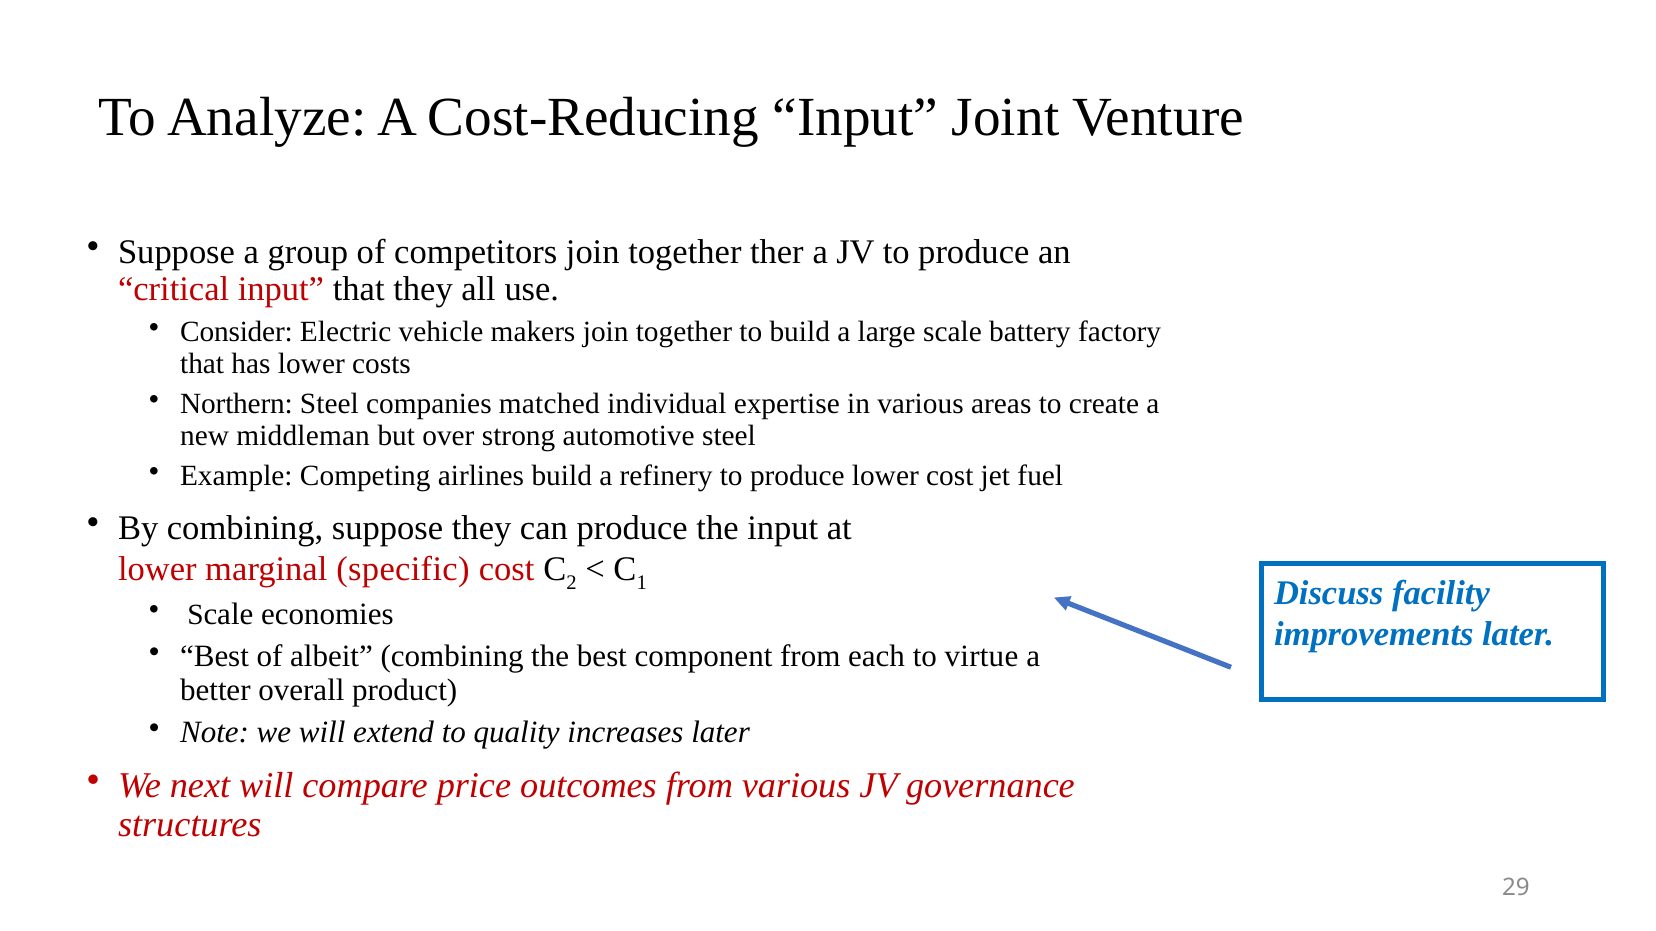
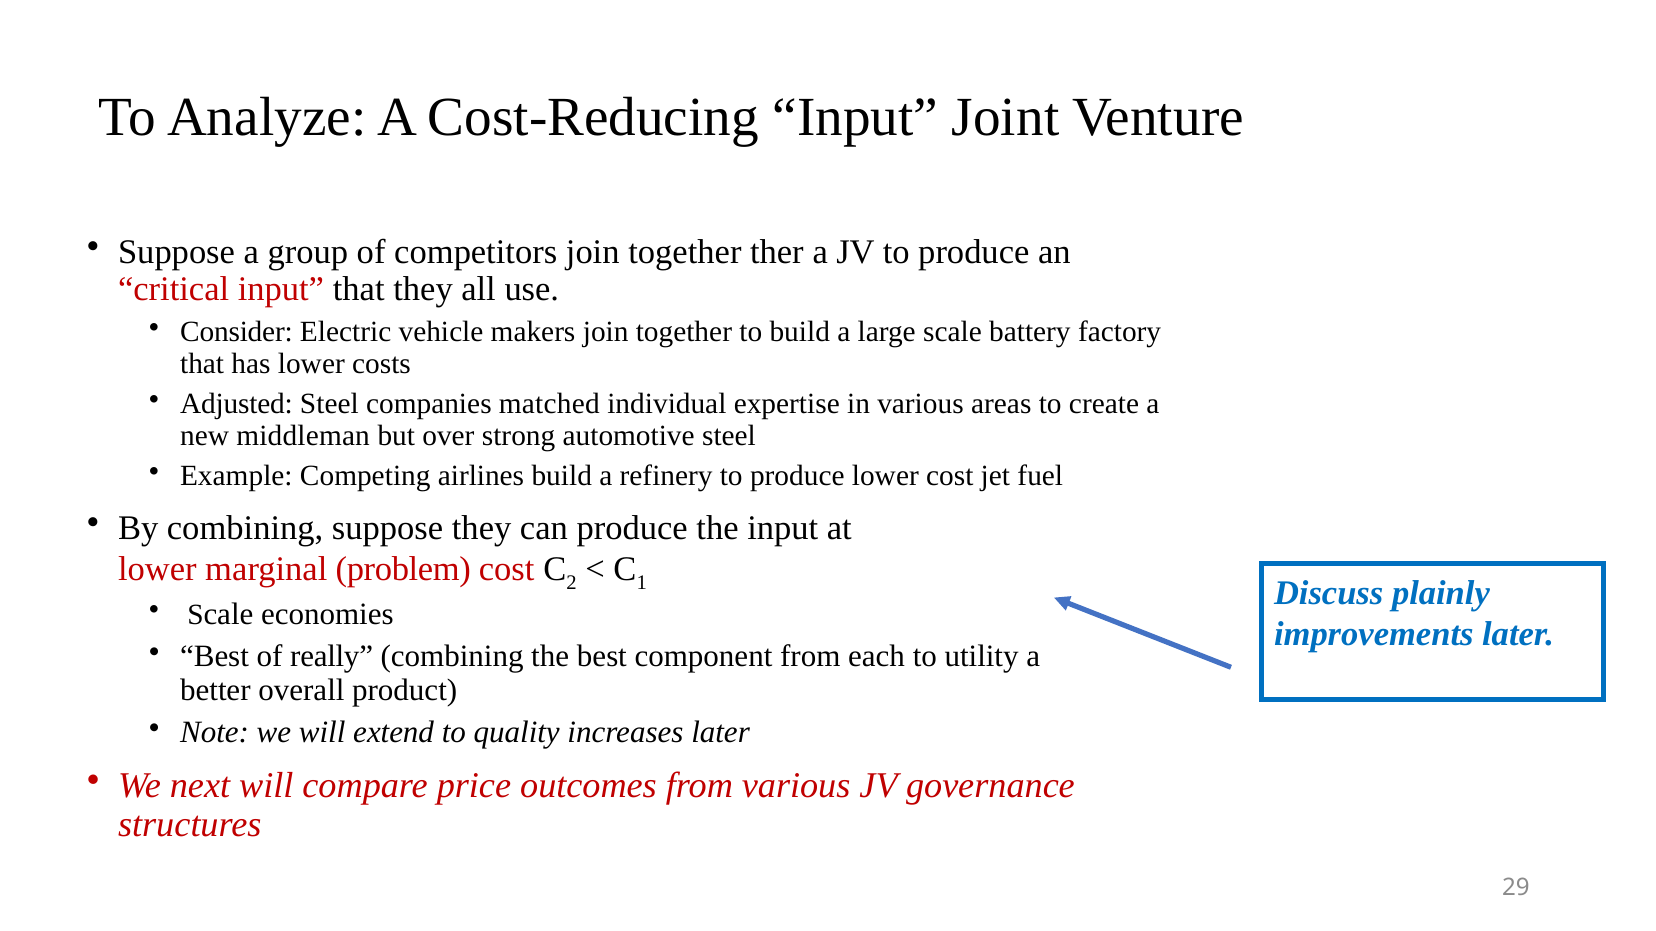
Northern: Northern -> Adjusted
specific: specific -> problem
facility: facility -> plainly
albeit: albeit -> really
virtue: virtue -> utility
